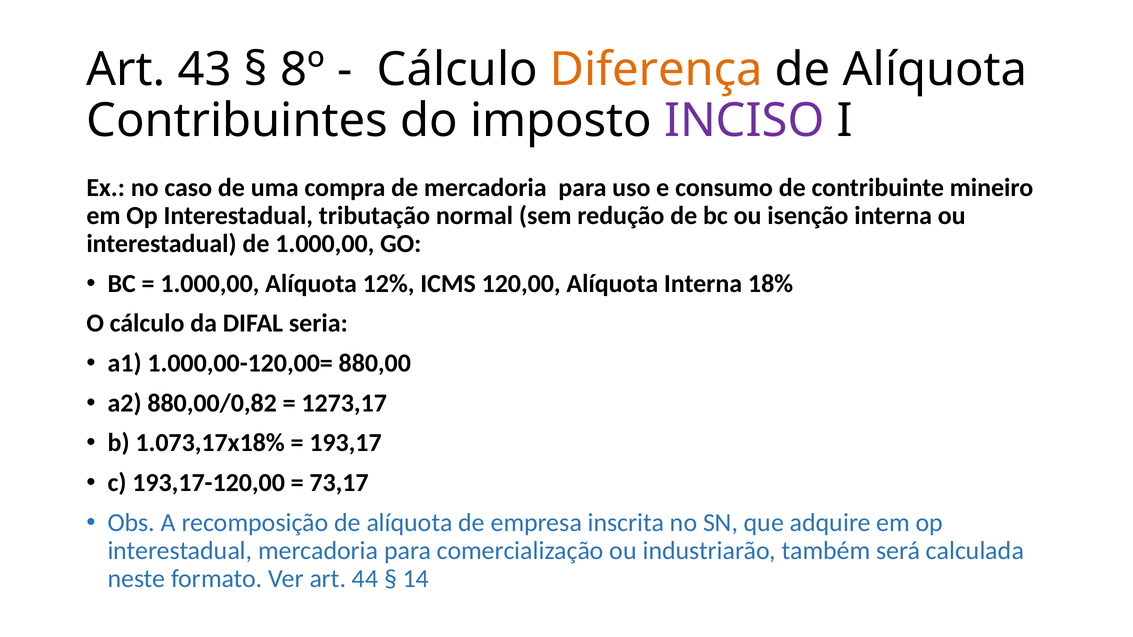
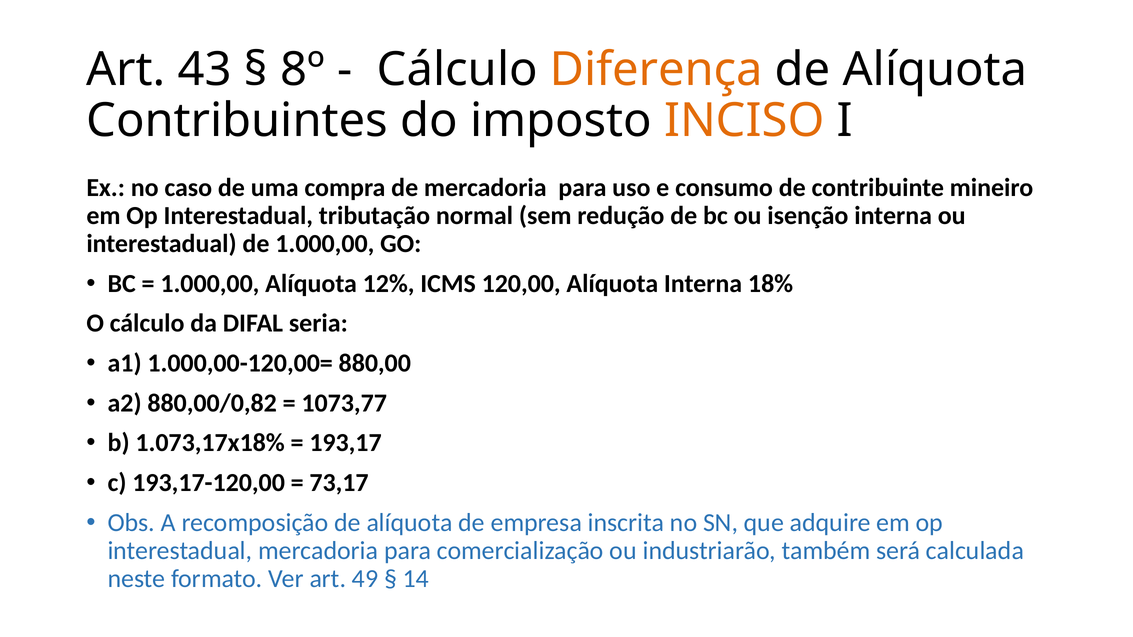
INCISO colour: purple -> orange
1273,17: 1273,17 -> 1073,77
44: 44 -> 49
